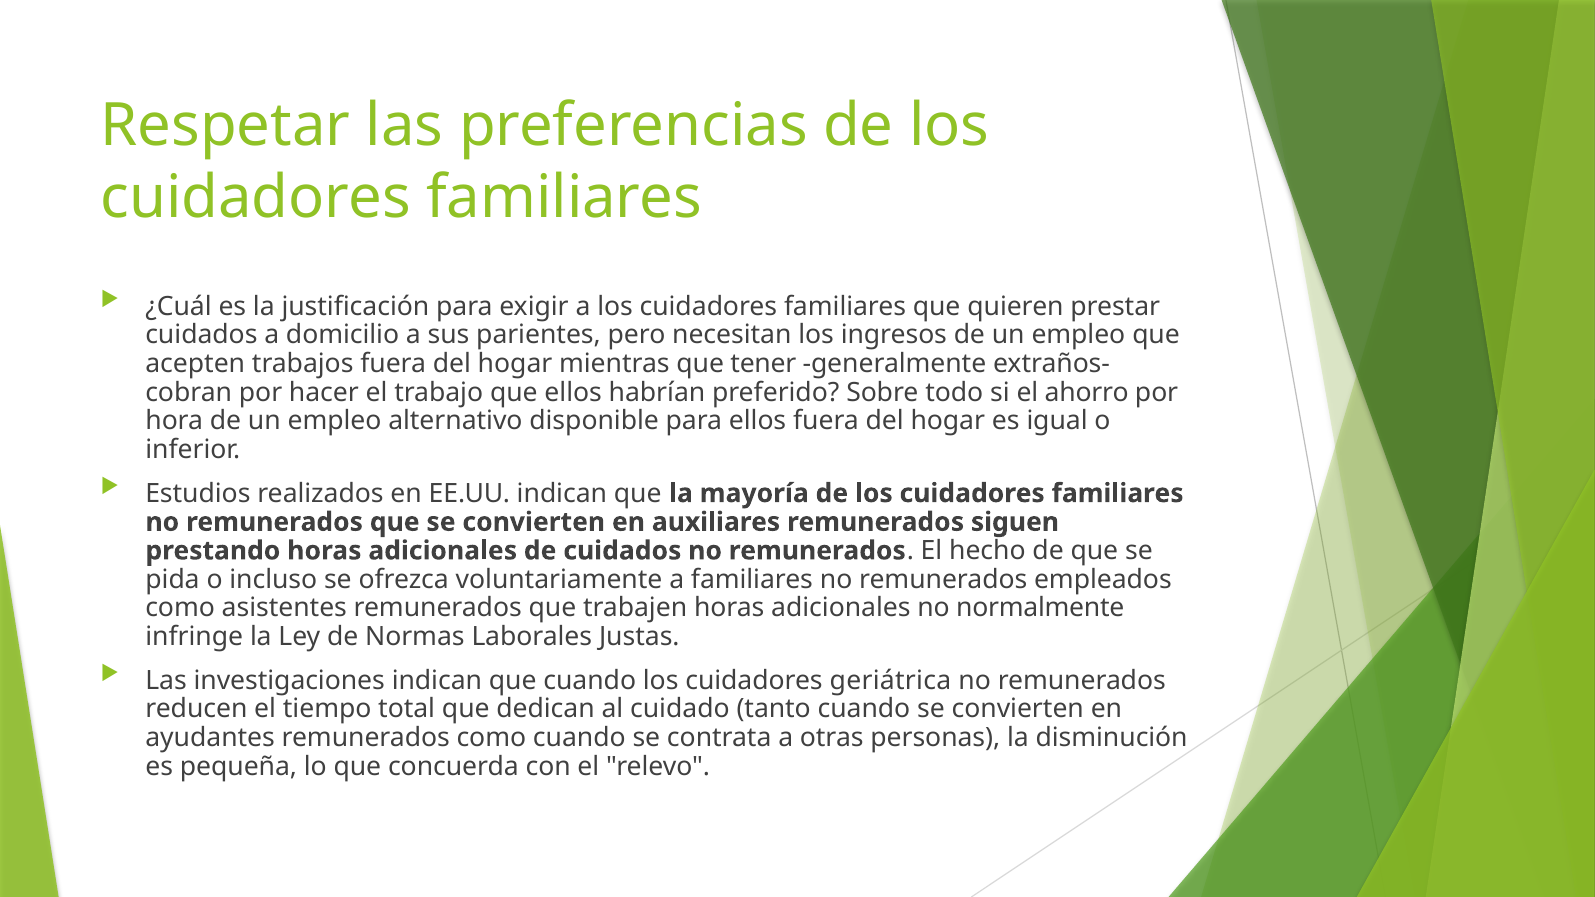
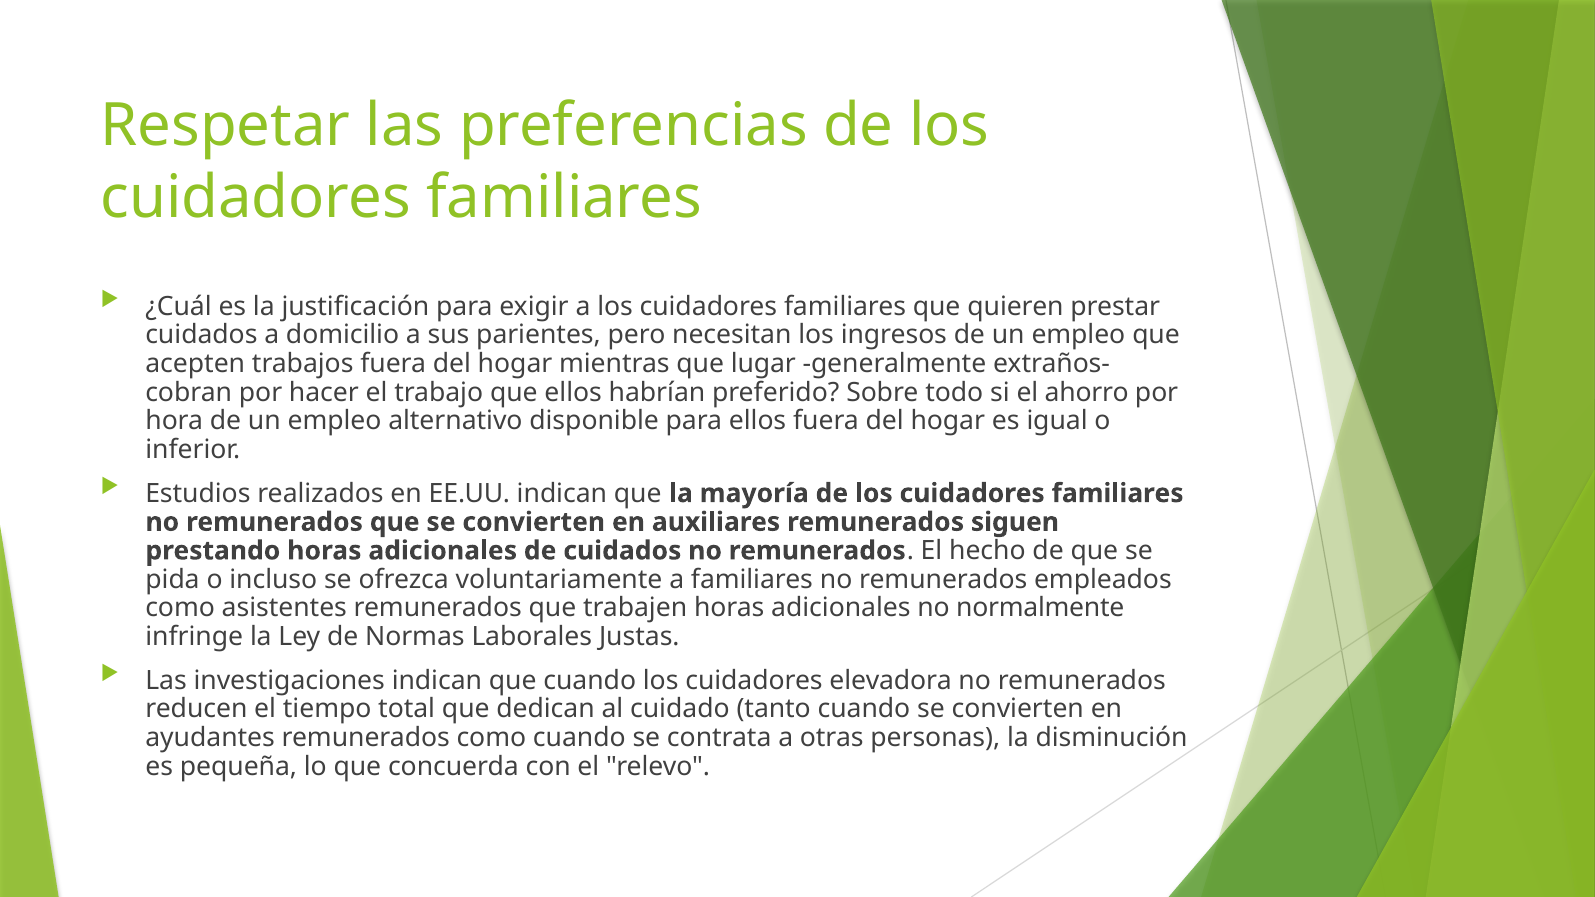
tener: tener -> lugar
geriátrica: geriátrica -> elevadora
